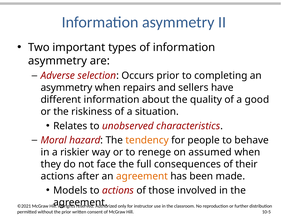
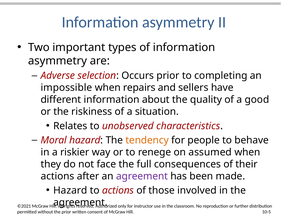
asymmetry at (67, 88): asymmetry -> impossible
agreement at (142, 176) colour: orange -> purple
Models at (70, 190): Models -> Hazard
